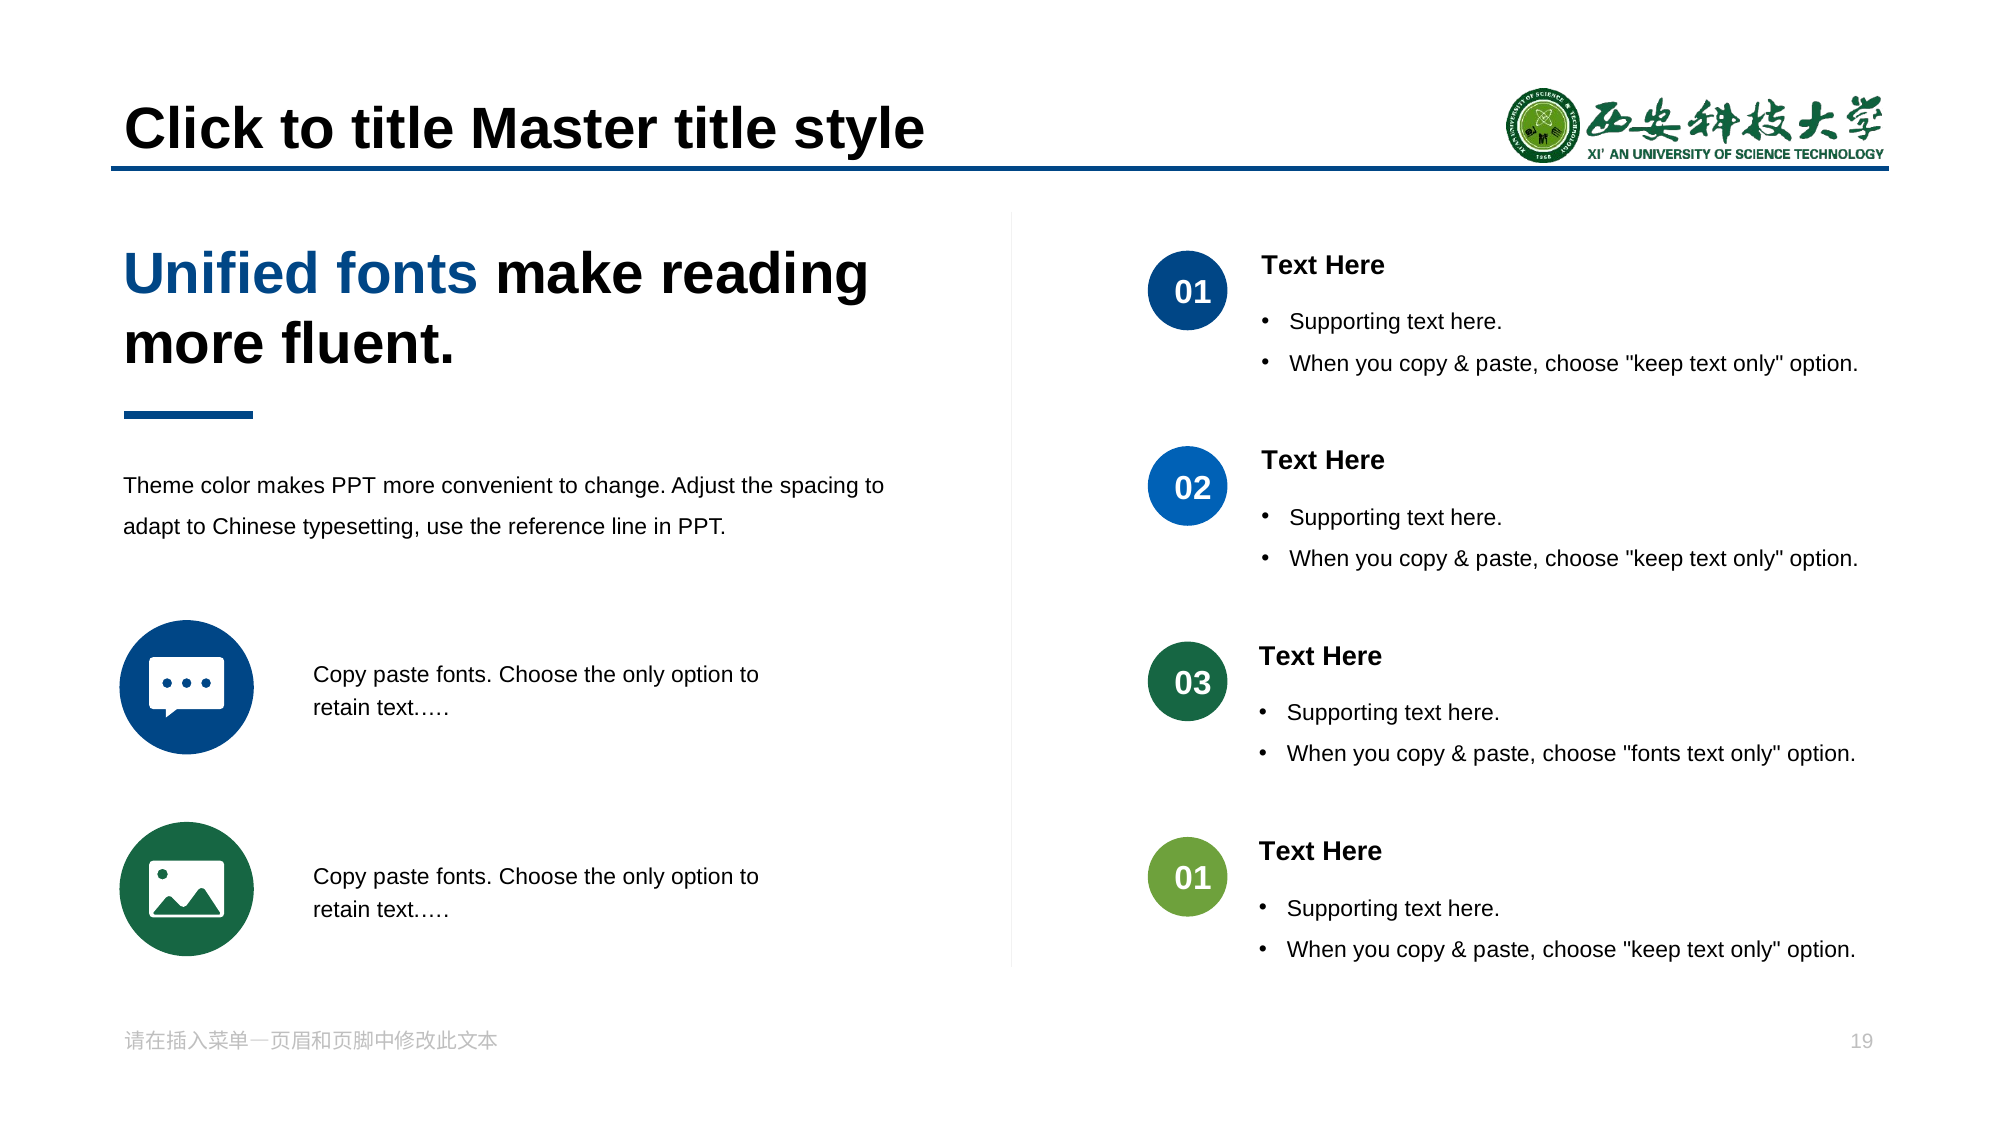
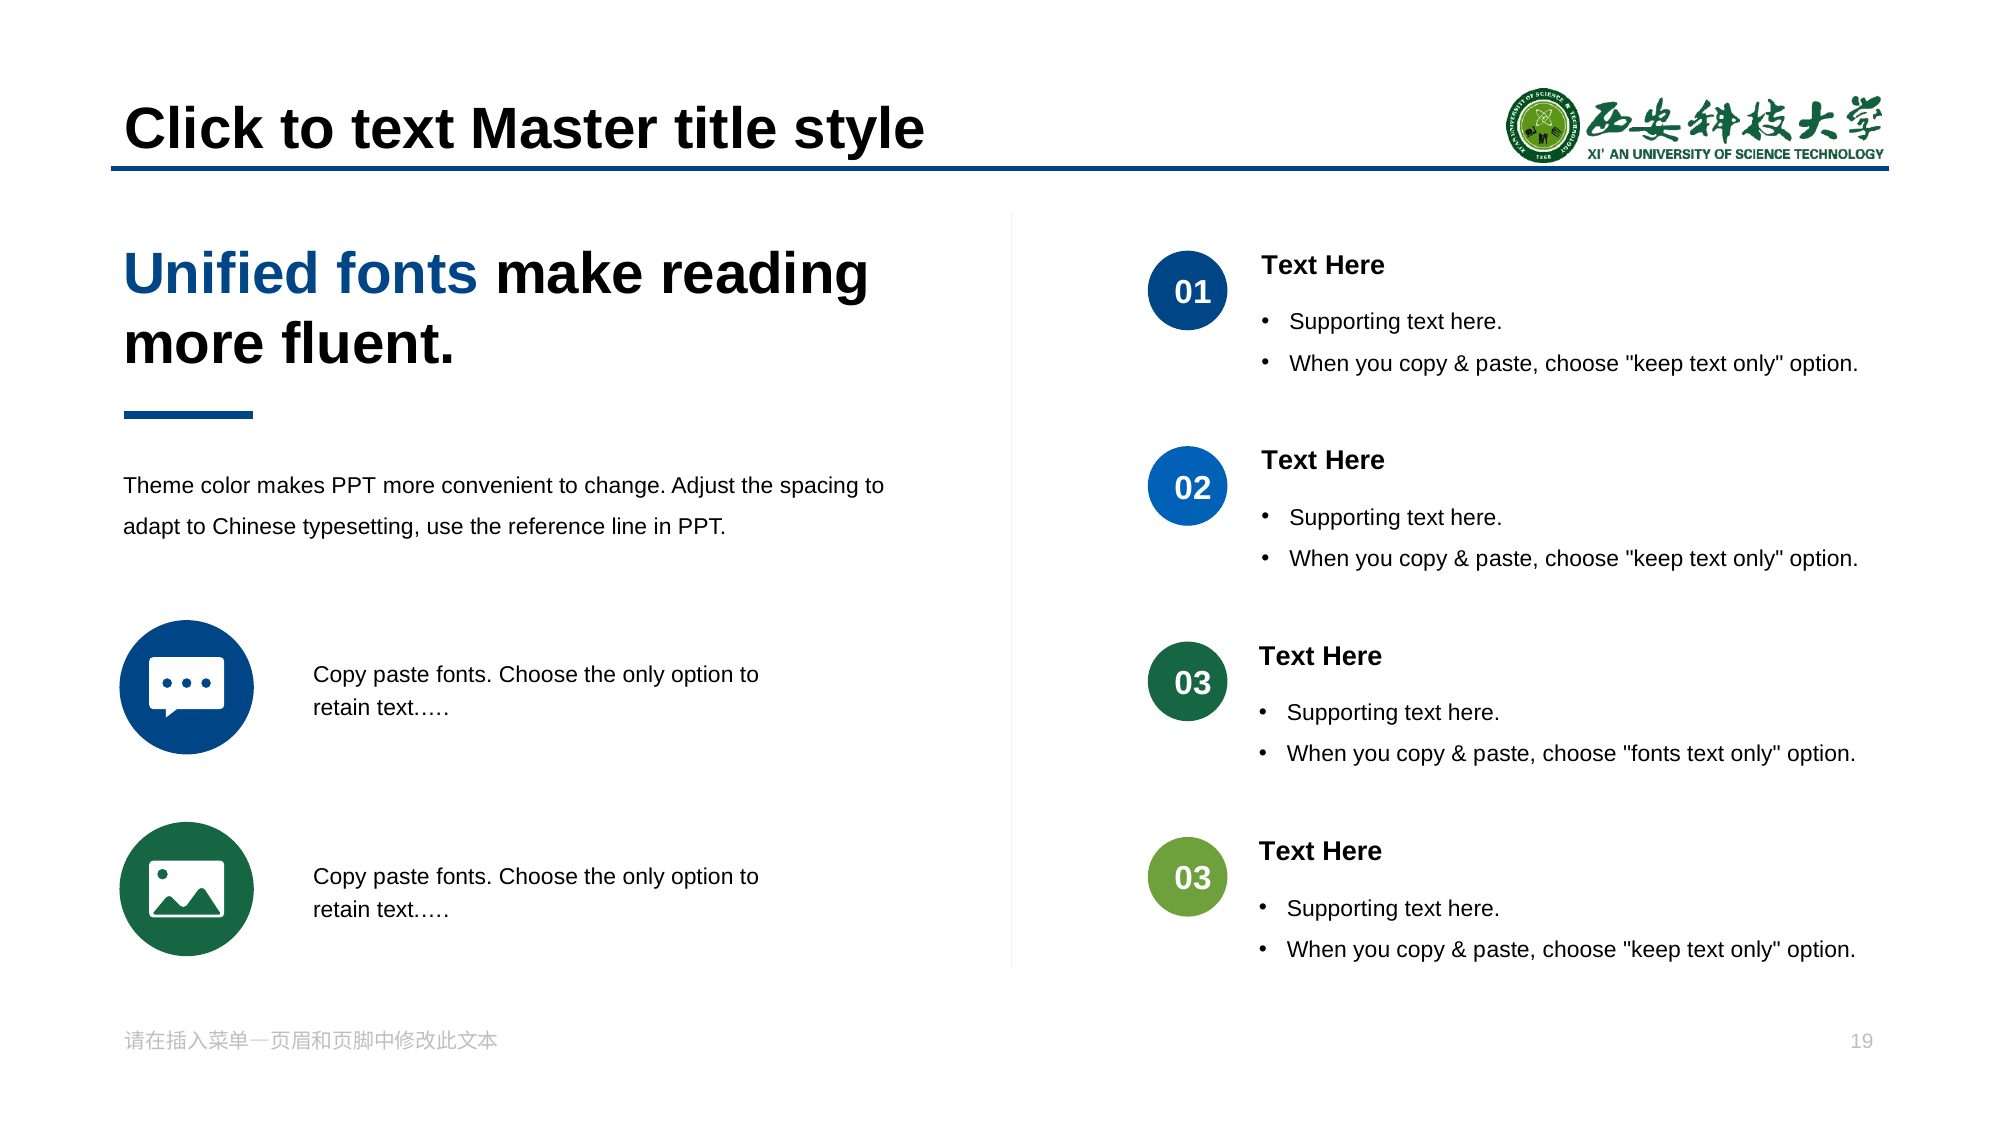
to title: title -> text
1 at (1202, 879): 1 -> 3
